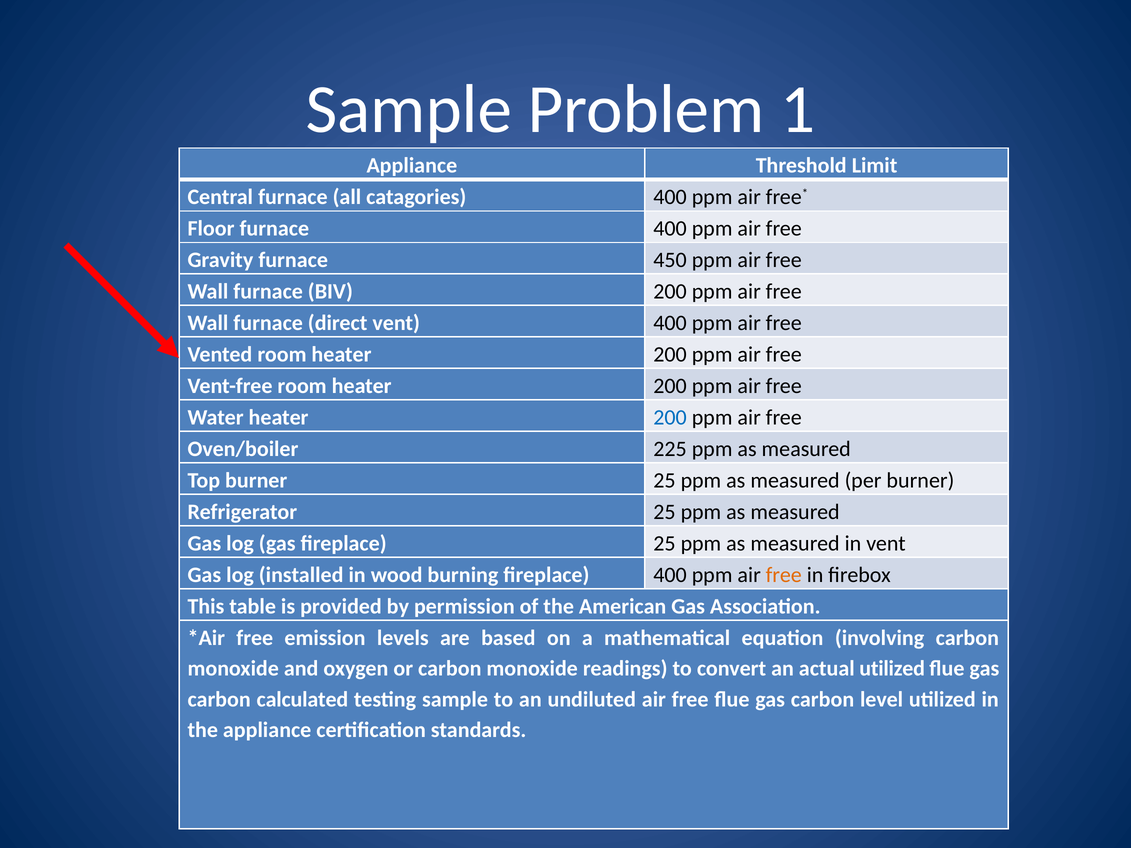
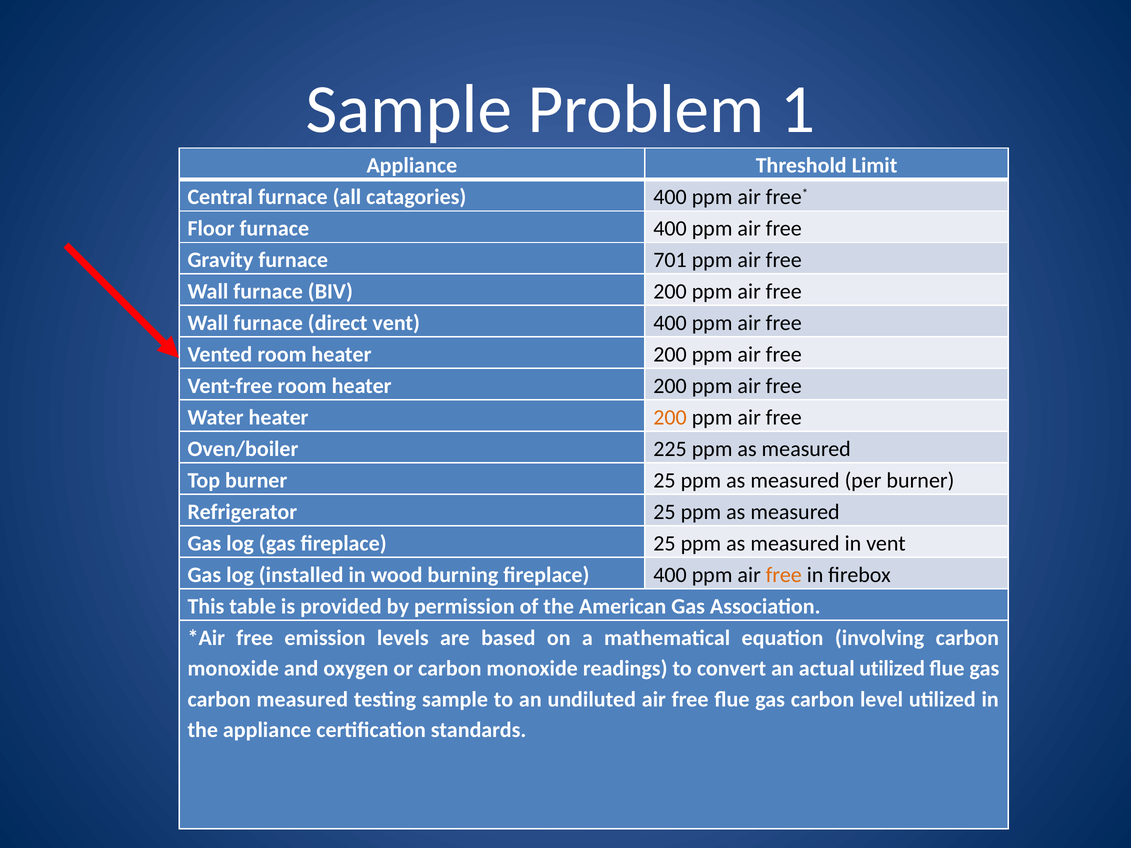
450: 450 -> 701
200 at (670, 418) colour: blue -> orange
carbon calculated: calculated -> measured
